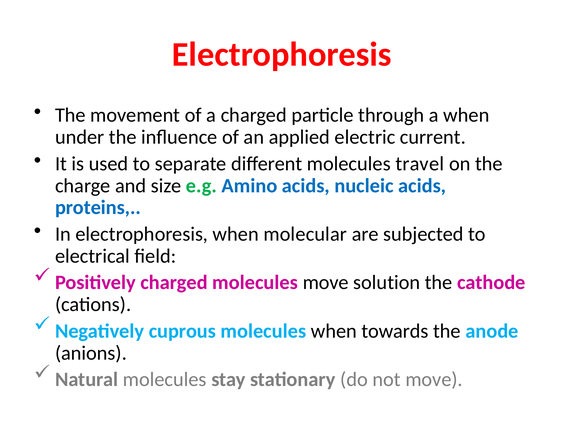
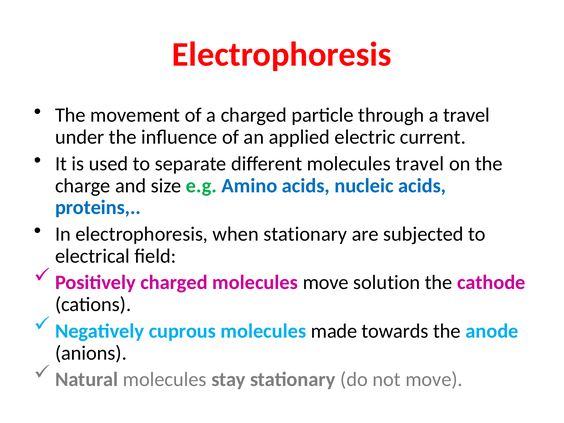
a when: when -> travel
when molecular: molecular -> stationary
molecules when: when -> made
